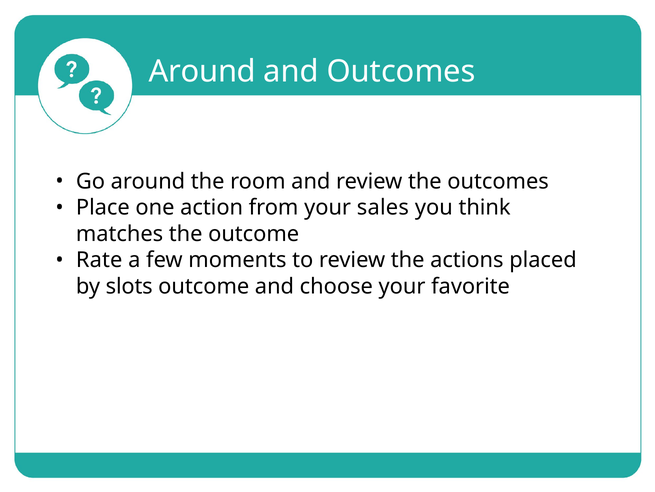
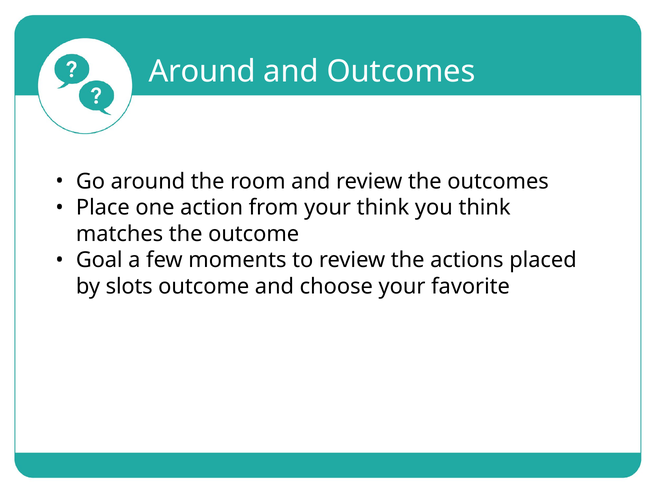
your sales: sales -> think
Rate: Rate -> Goal
